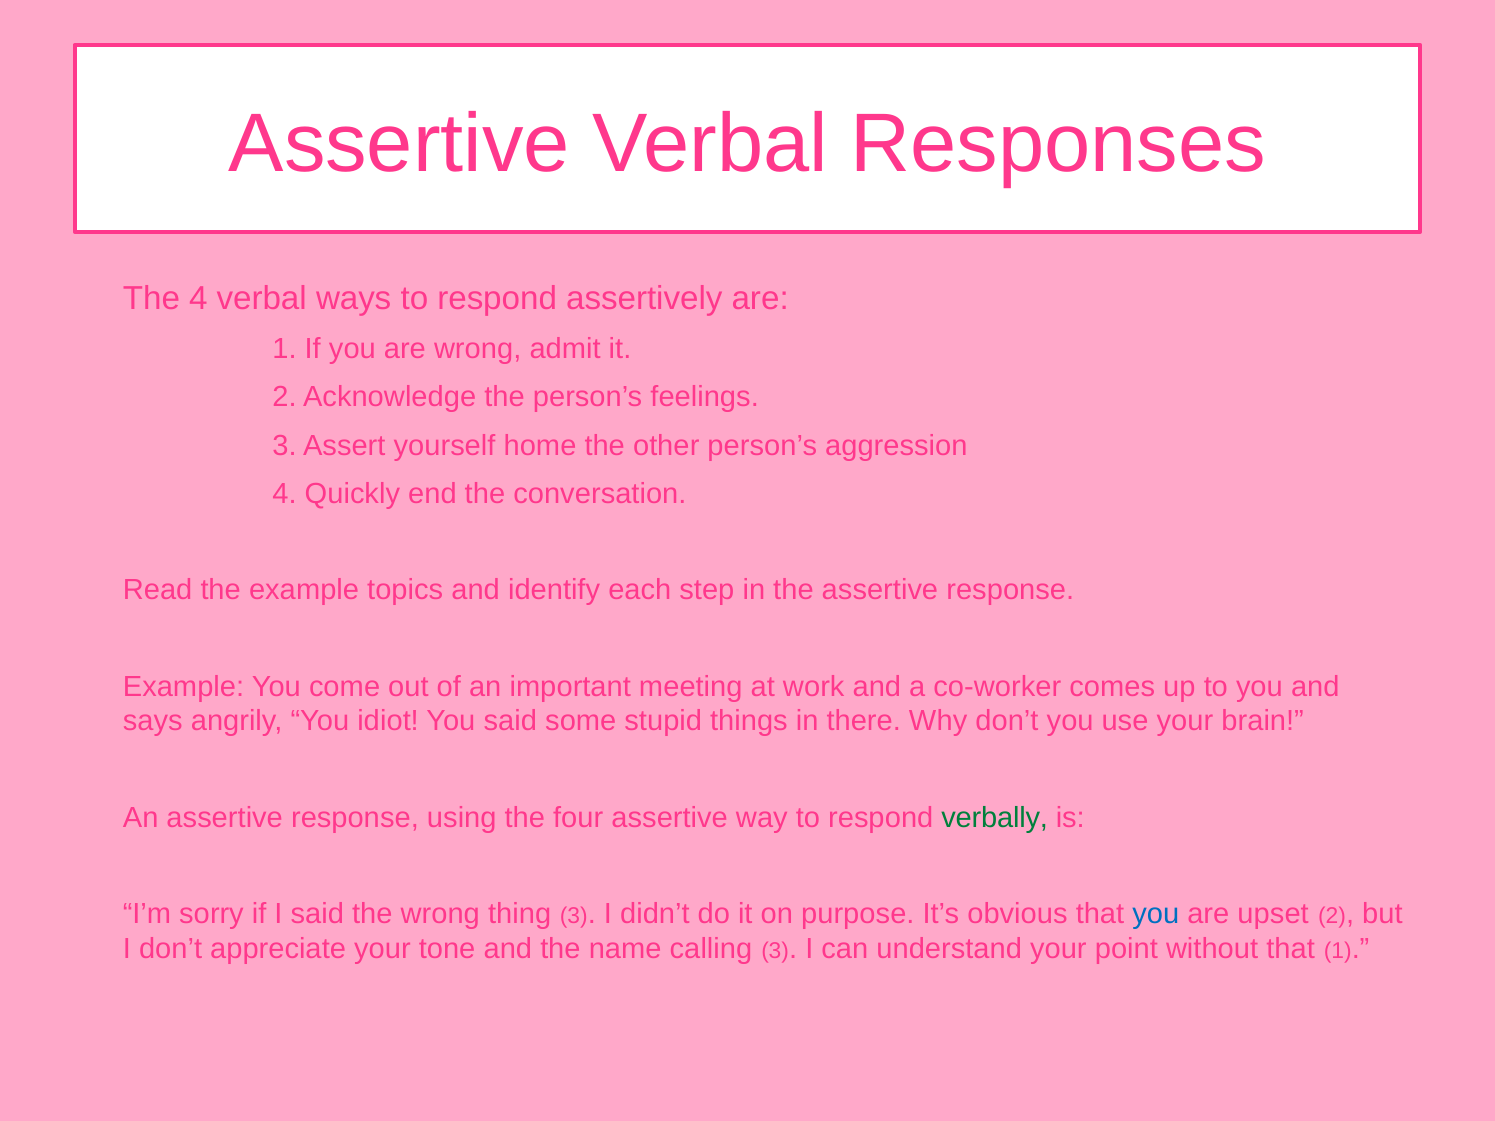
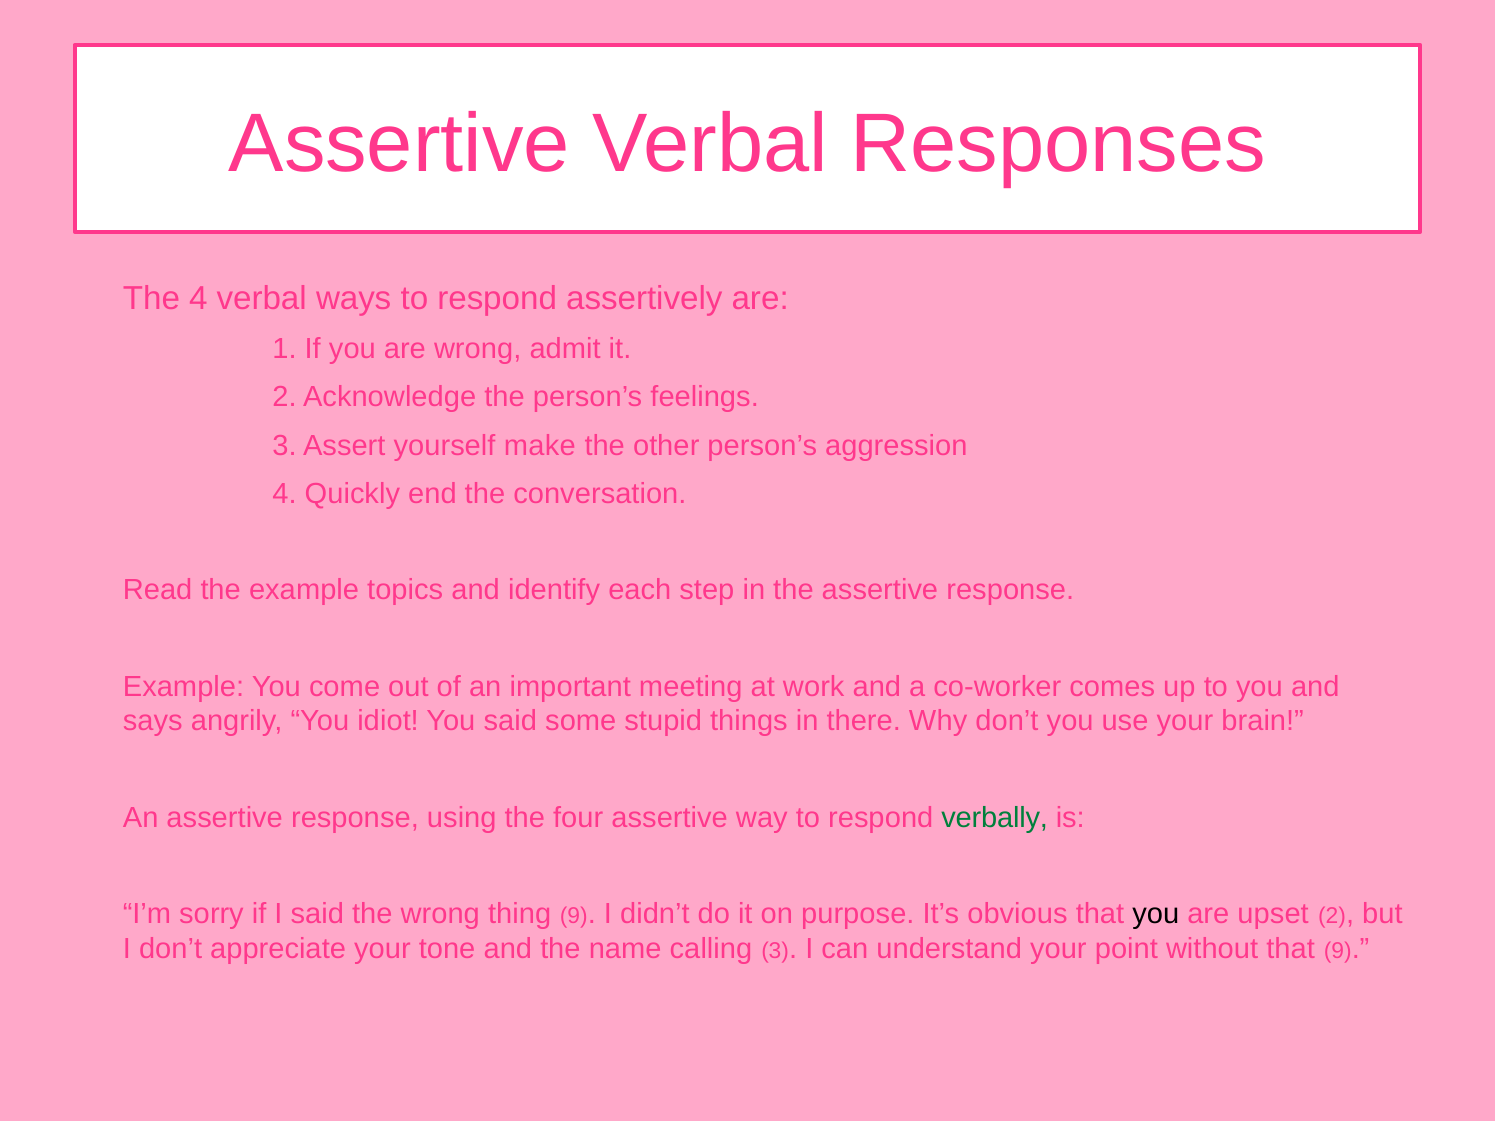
home: home -> make
thing 3: 3 -> 9
you at (1156, 914) colour: blue -> black
that 1: 1 -> 9
